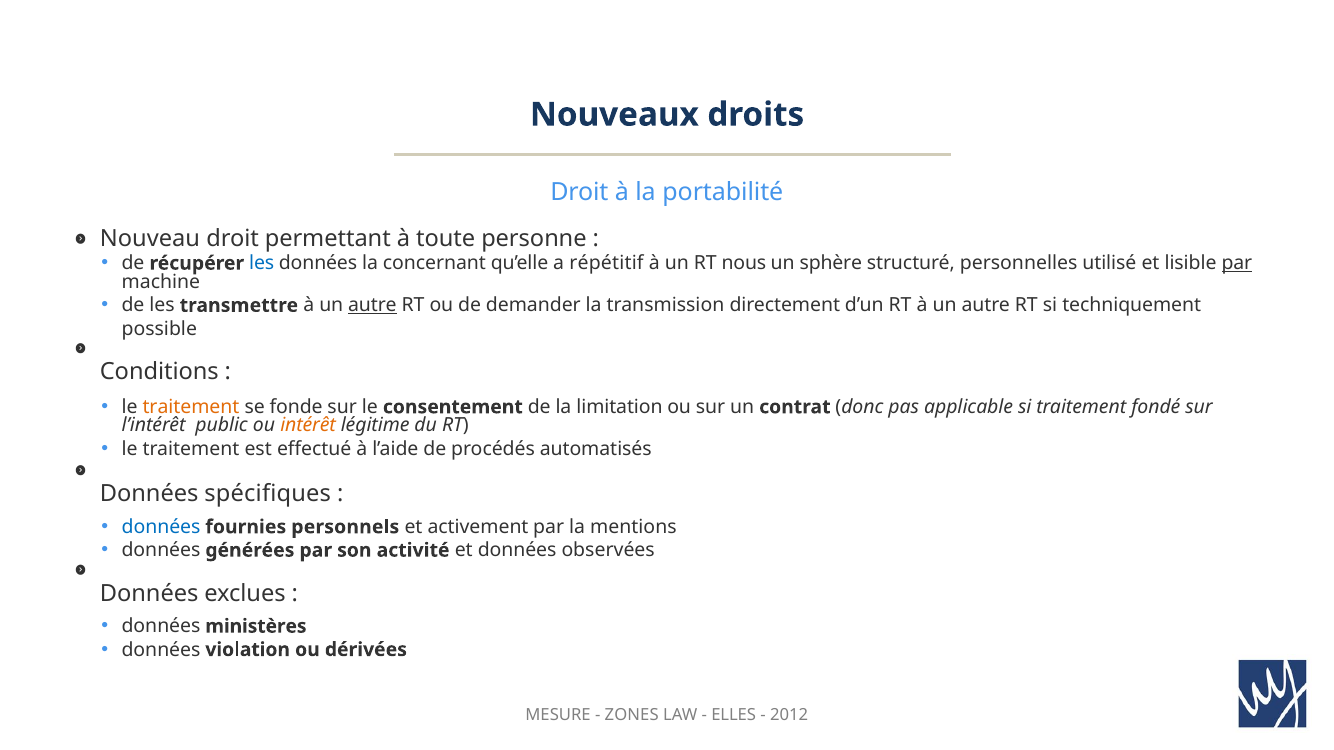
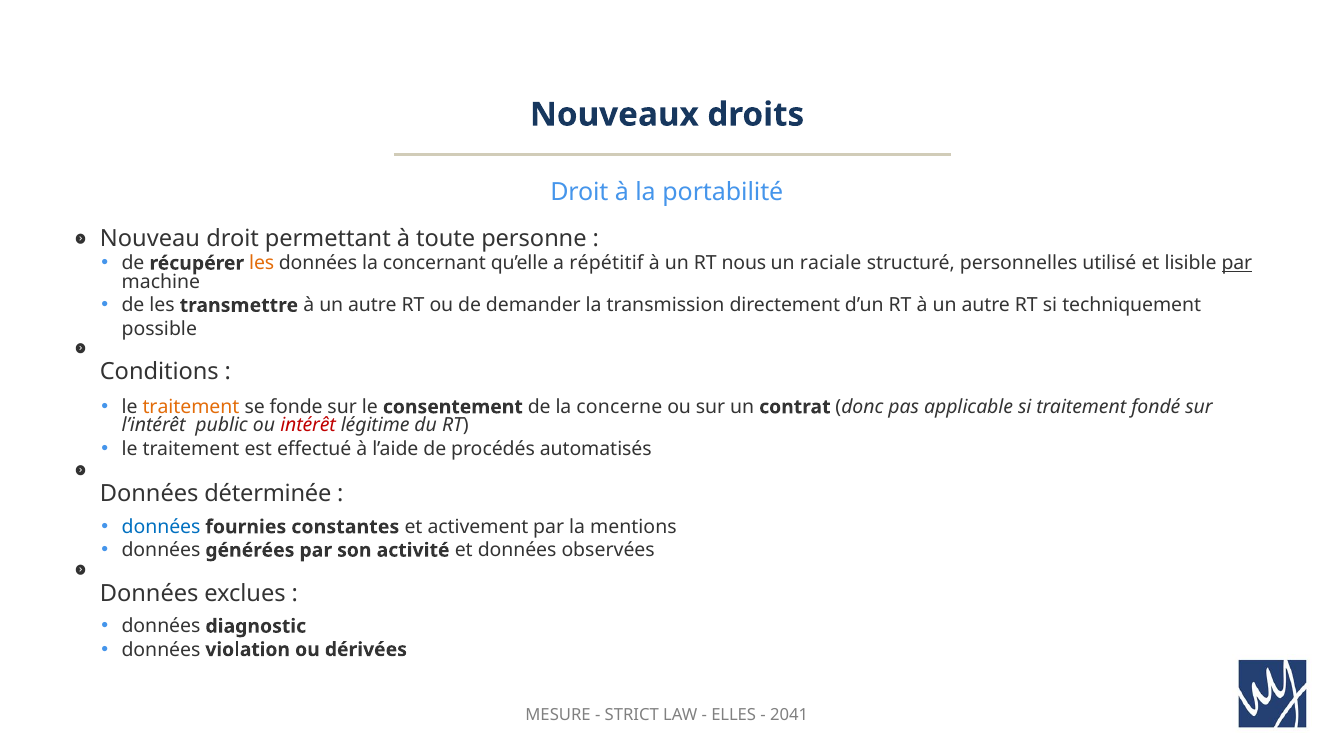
les at (262, 263) colour: blue -> orange
sphère: sphère -> raciale
autre at (372, 306) underline: present -> none
limitation: limitation -> concerne
intérêt colour: orange -> red
spécifiques: spécifiques -> déterminée
personnels: personnels -> constantes
ministères: ministères -> diagnostic
ZONES: ZONES -> STRICT
2012: 2012 -> 2041
